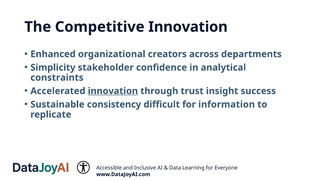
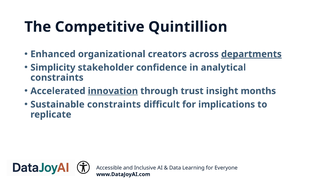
Competitive Innovation: Innovation -> Quintillion
departments underline: none -> present
success: success -> months
Sustainable consistency: consistency -> constraints
information: information -> implications
